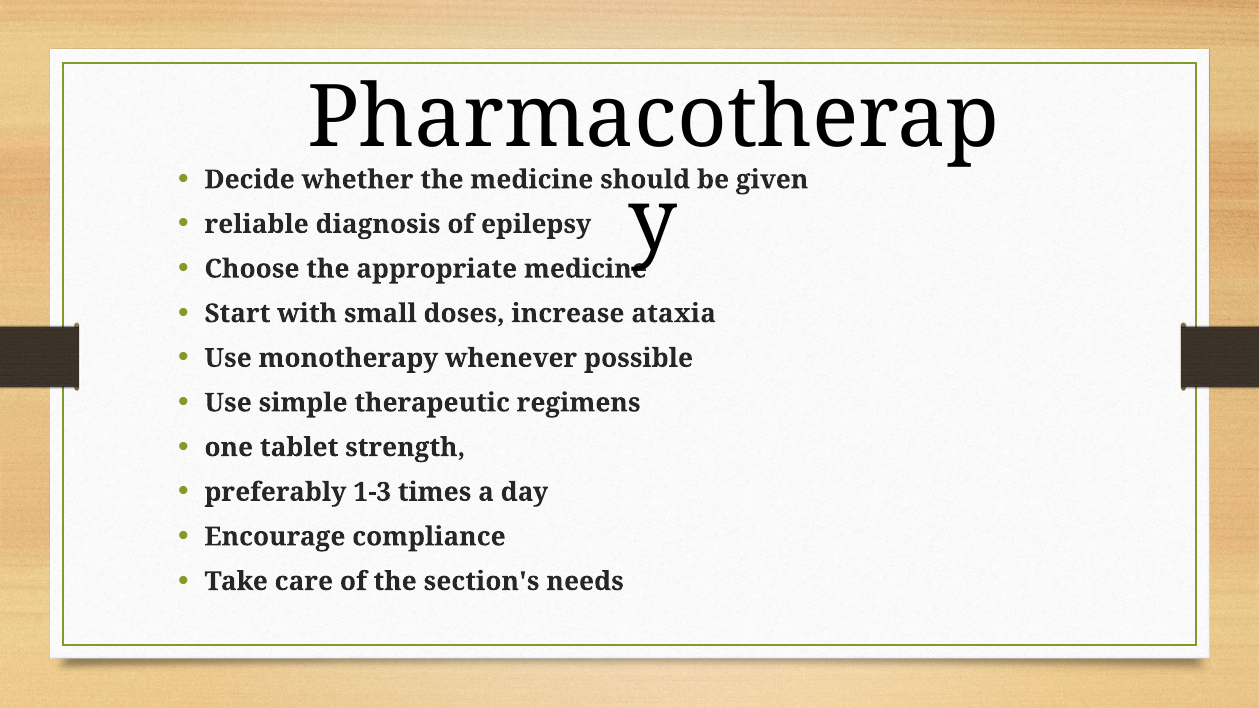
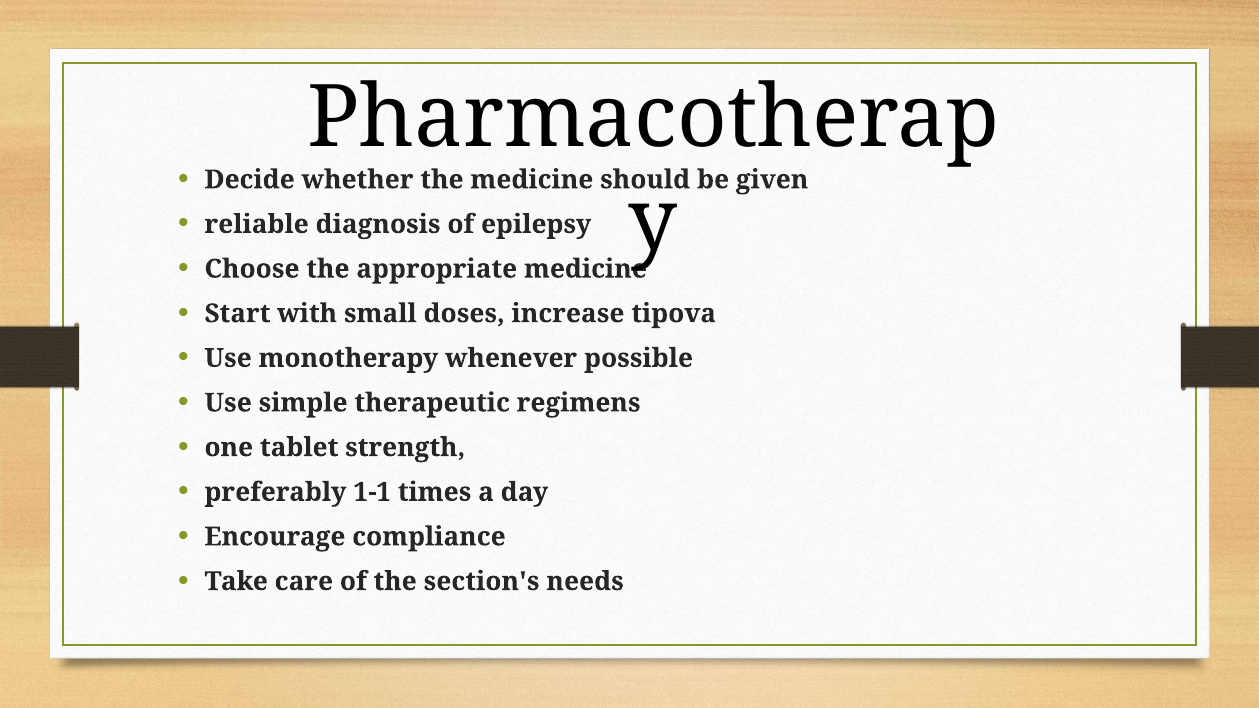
ataxia: ataxia -> tipova
1-3: 1-3 -> 1-1
